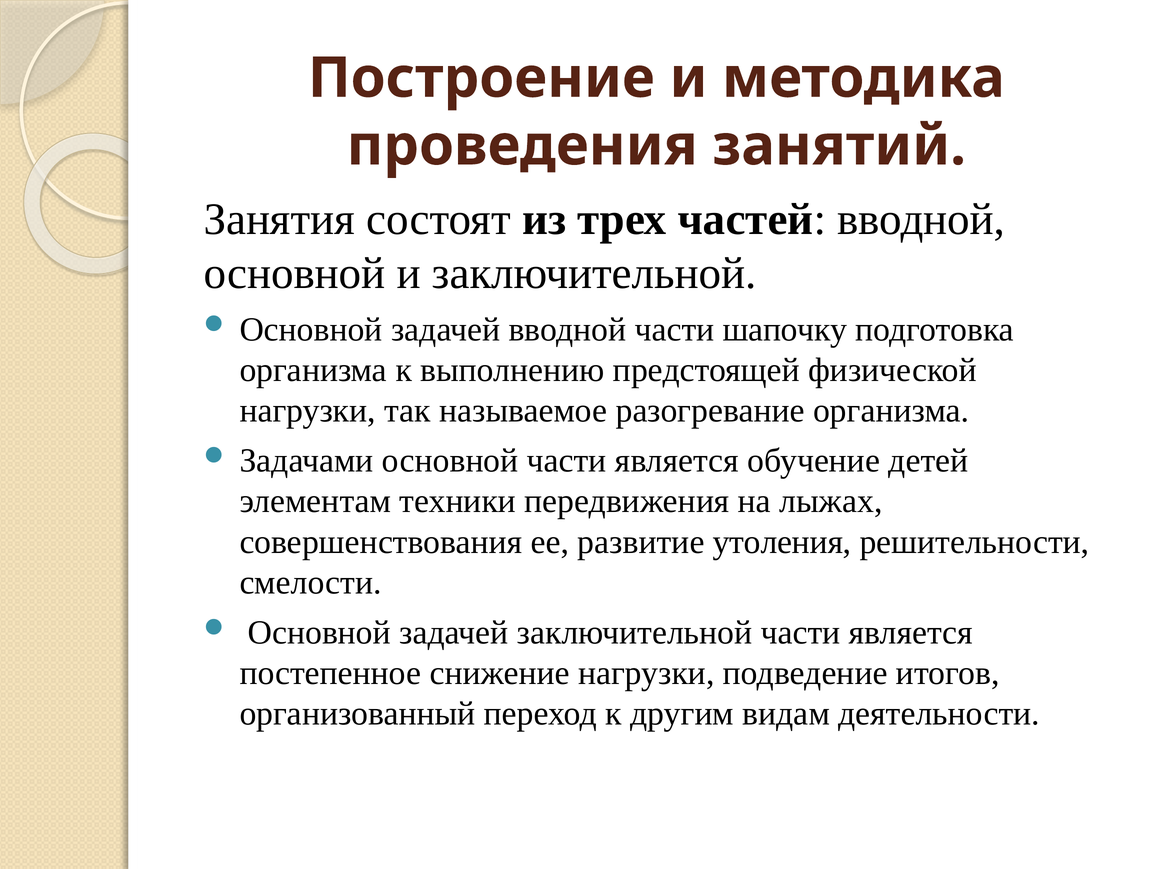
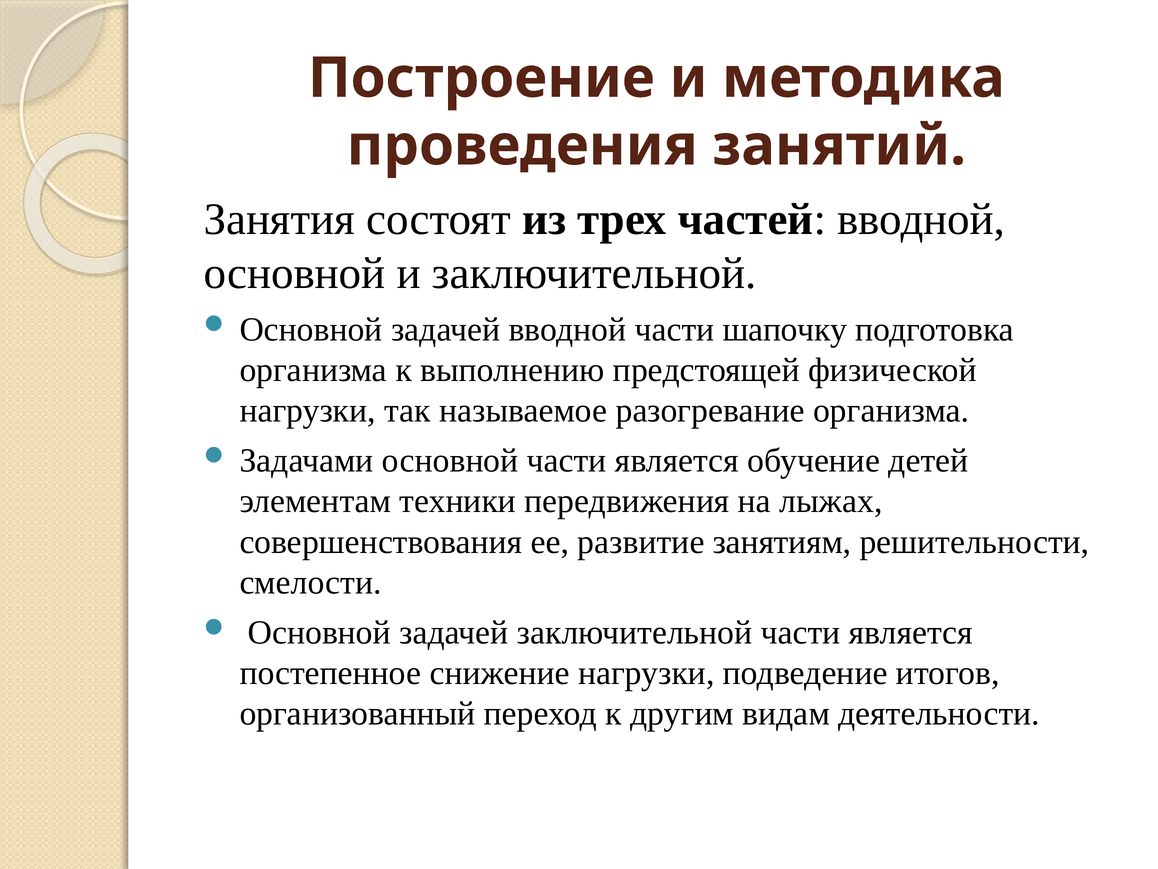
утоления: утоления -> занятиям
